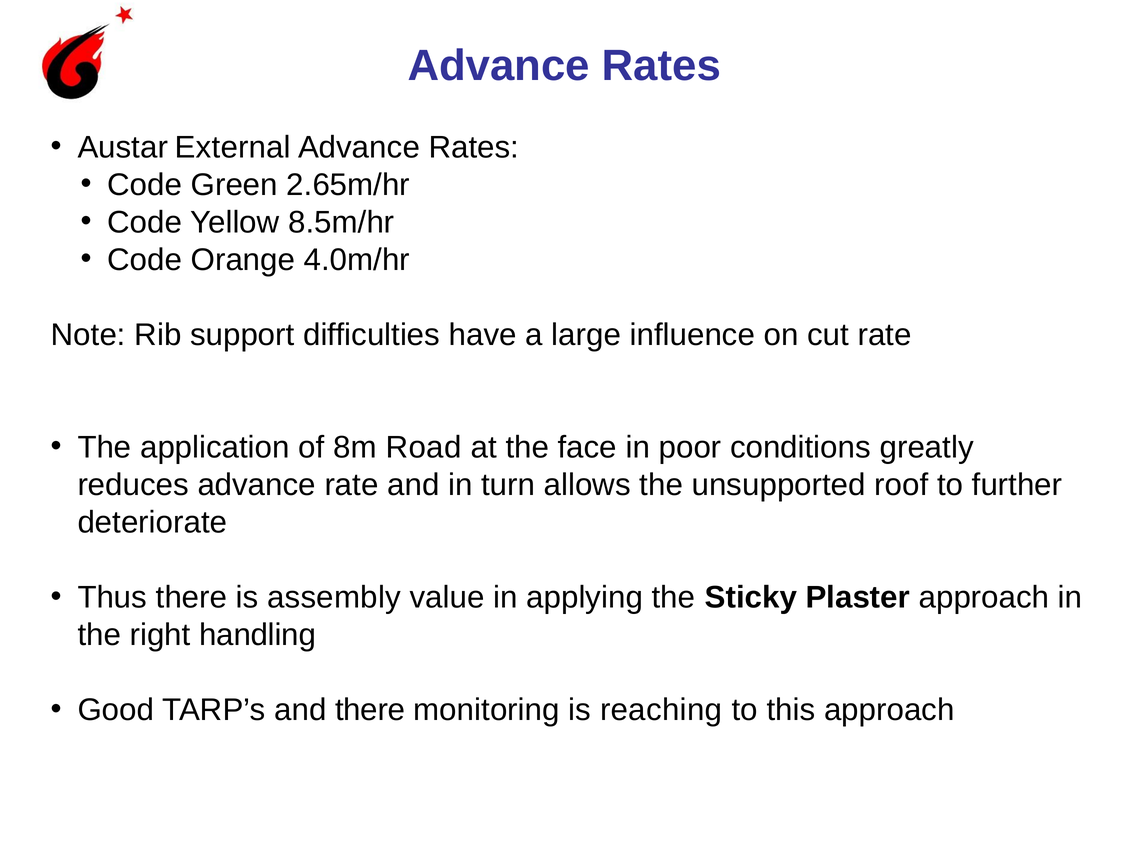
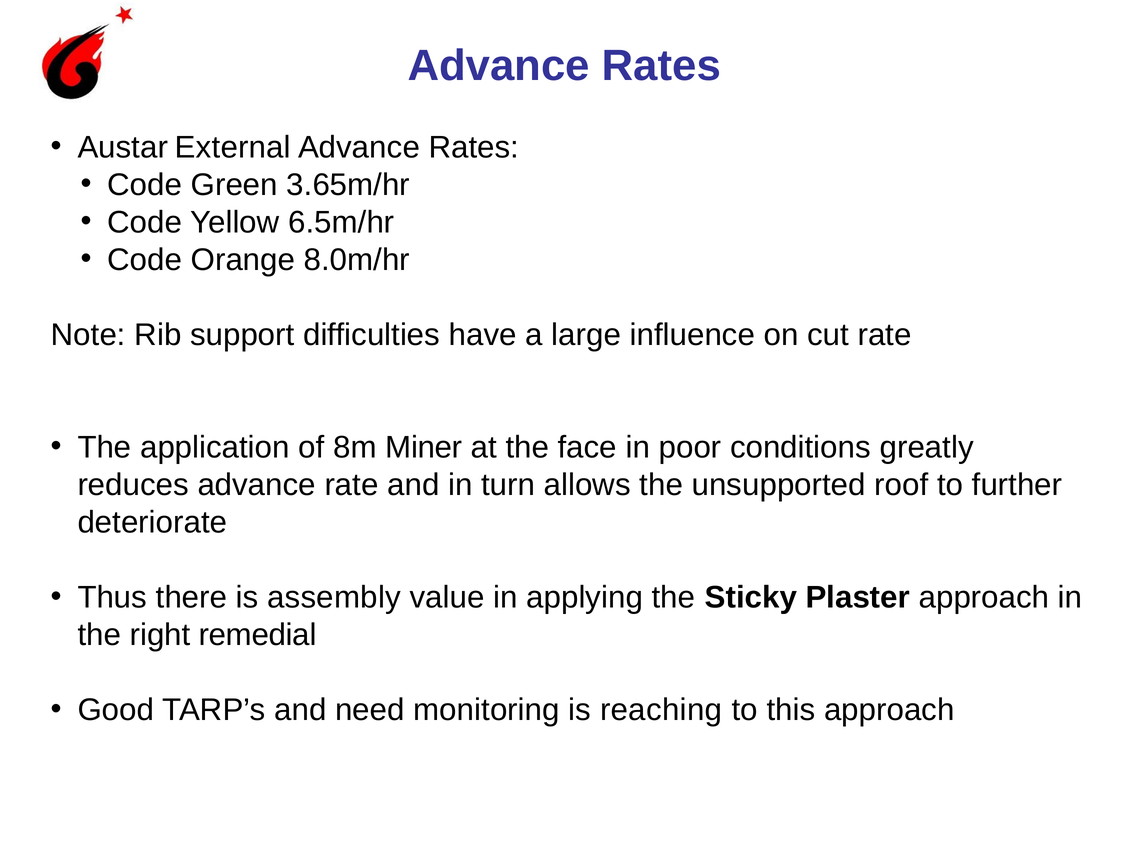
2.65m/hr: 2.65m/hr -> 3.65m/hr
8.5m/hr: 8.5m/hr -> 6.5m/hr
4.0m/hr: 4.0m/hr -> 8.0m/hr
Road: Road -> Miner
handling: handling -> remedial
and there: there -> need
